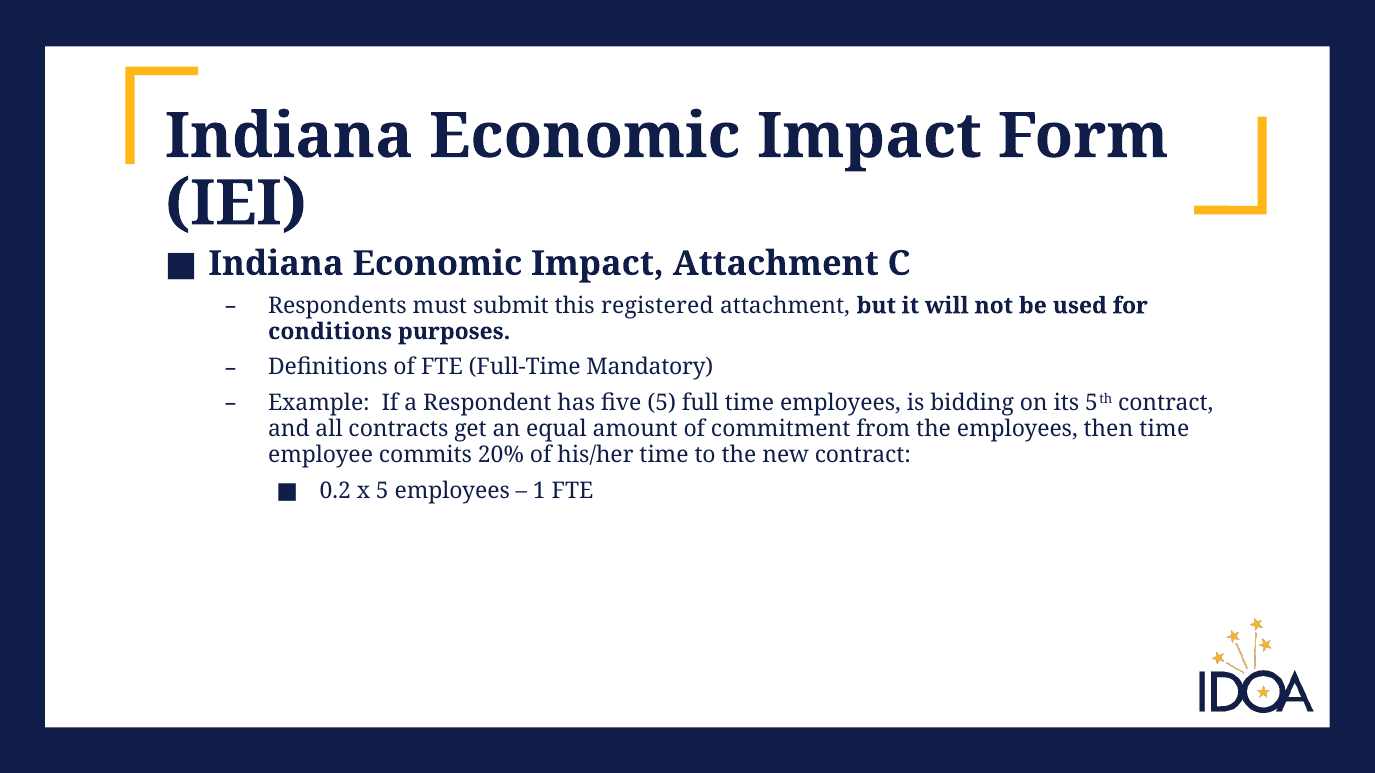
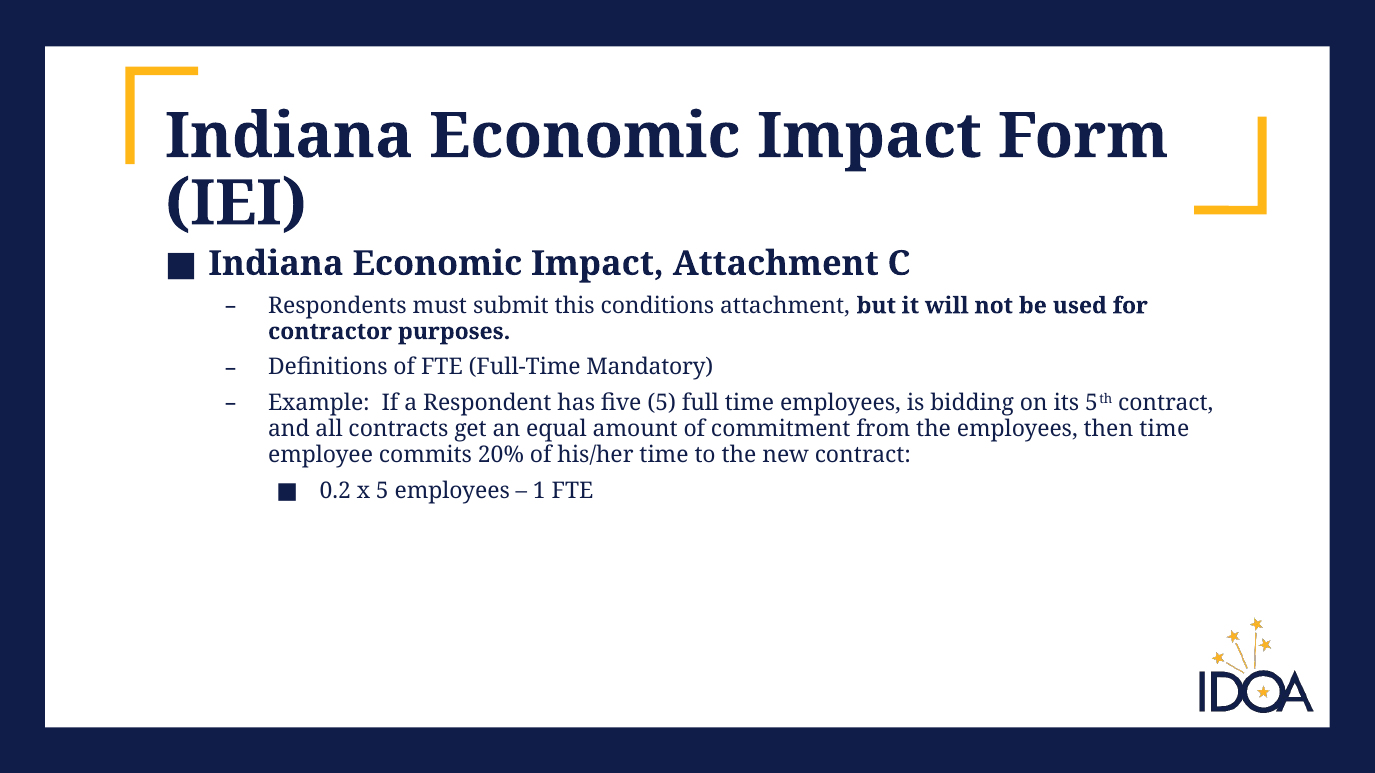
registered: registered -> conditions
conditions: conditions -> contractor
